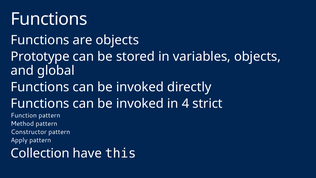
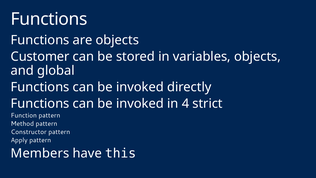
Prototype: Prototype -> Customer
Collection: Collection -> Members
